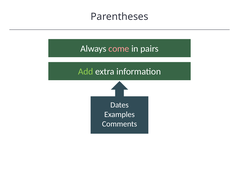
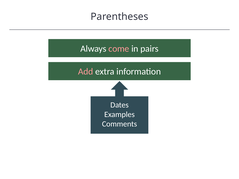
Add colour: light green -> pink
